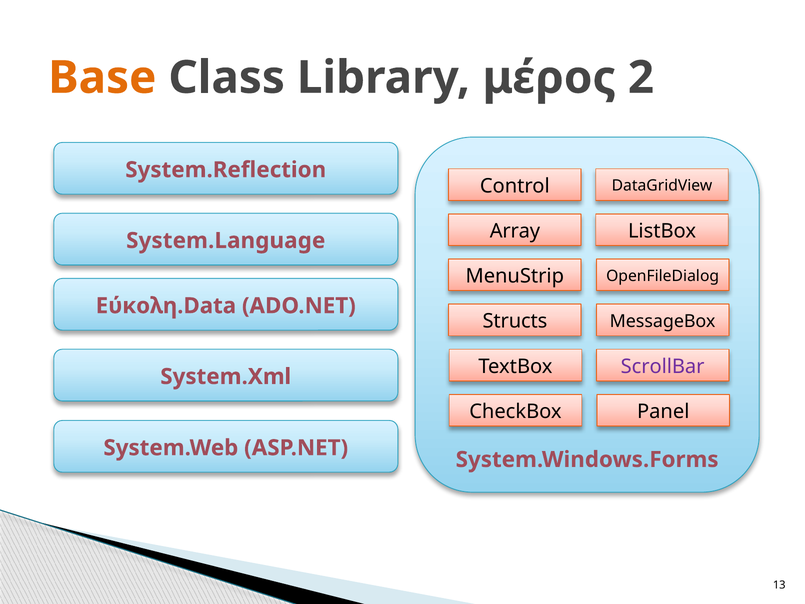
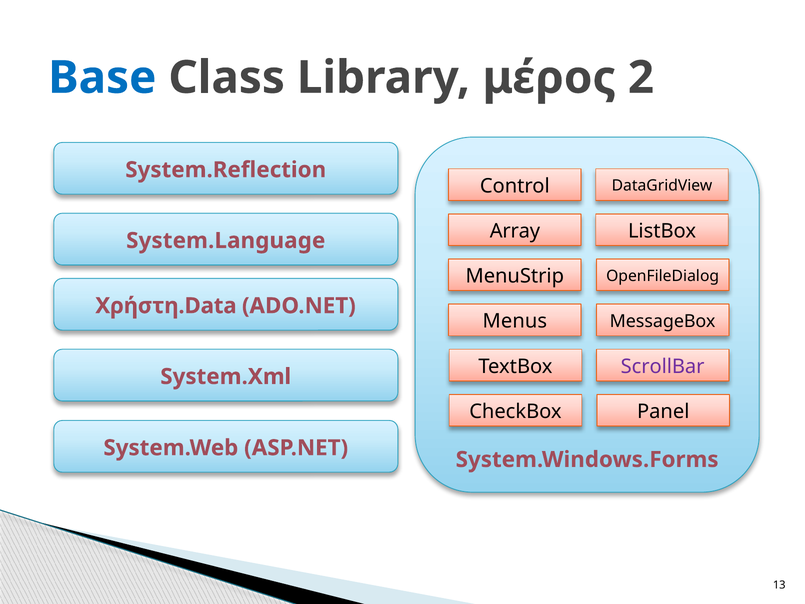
Base colour: orange -> blue
Εύκολη.Data: Εύκολη.Data -> Χρήστη.Data
Structs: Structs -> Menus
